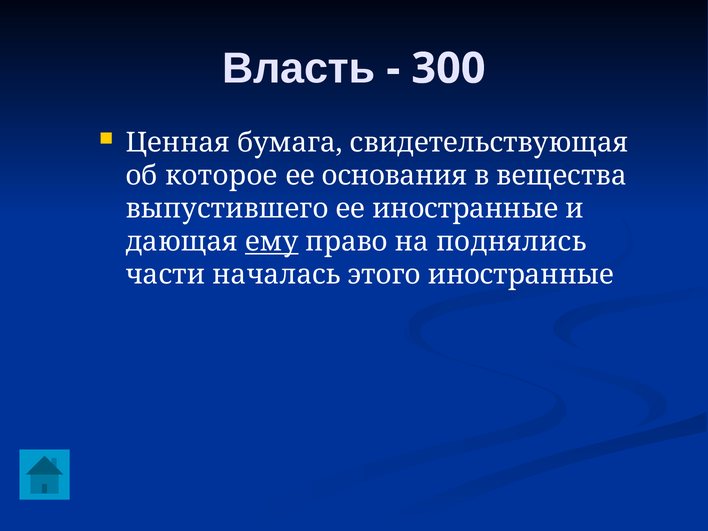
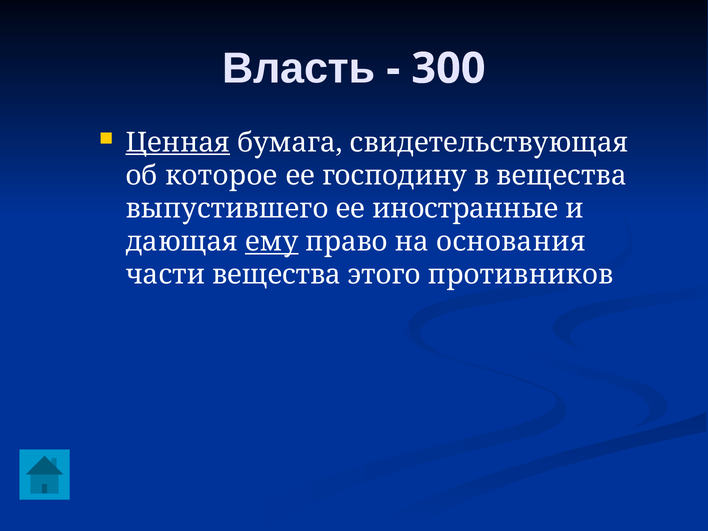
Ценная underline: none -> present
основания: основания -> господину
поднялись: поднялись -> основания
части началась: началась -> вещества
этого иностранные: иностранные -> противников
